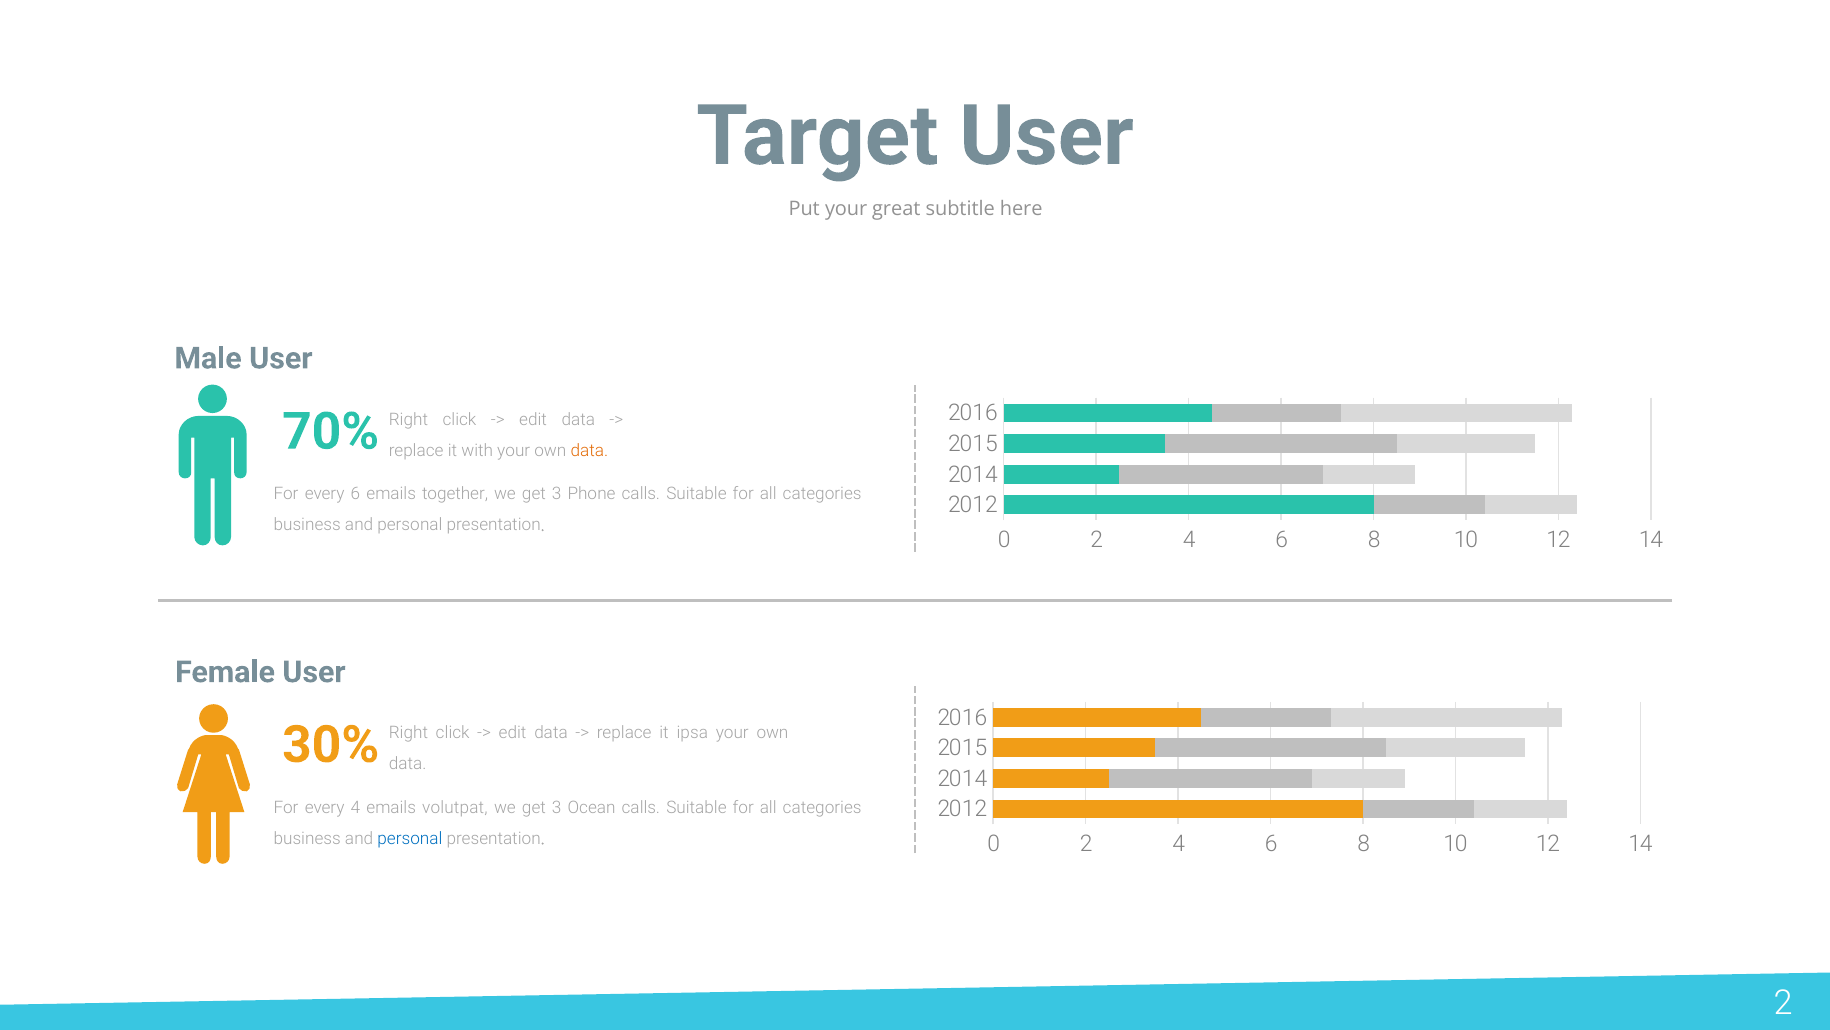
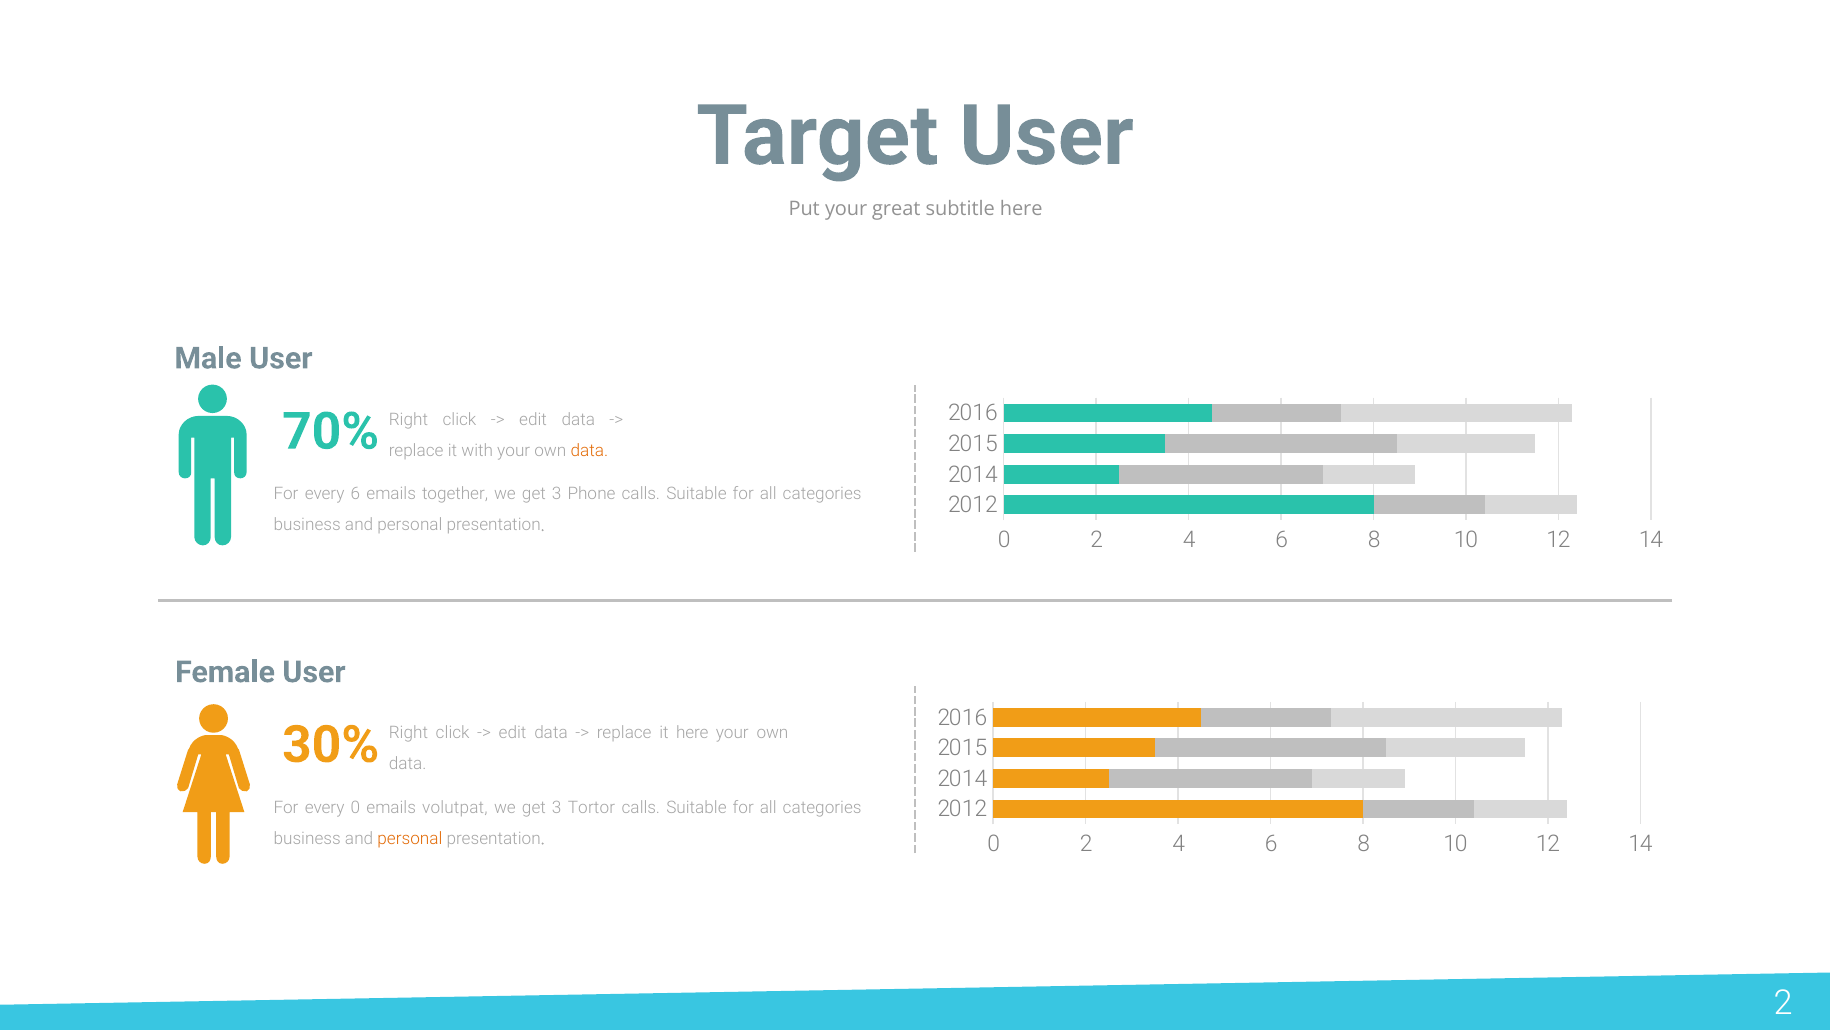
it ipsa: ipsa -> here
every 4: 4 -> 0
Ocean: Ocean -> Tortor
personal at (410, 838) colour: blue -> orange
